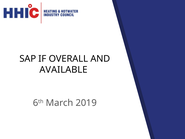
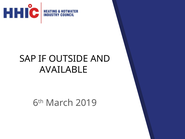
OVERALL: OVERALL -> OUTSIDE
